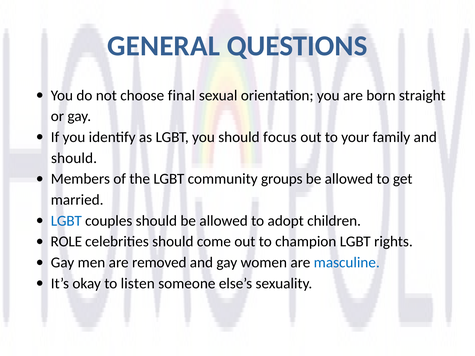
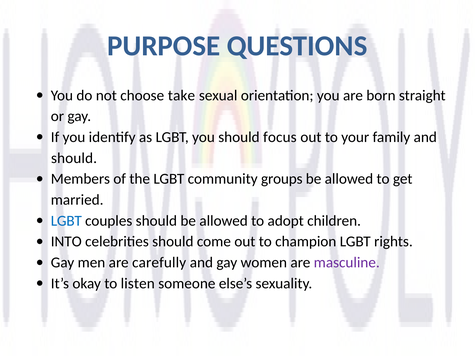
GENERAL: GENERAL -> PURPOSE
final: final -> take
ROLE: ROLE -> INTO
removed: removed -> carefully
masculine colour: blue -> purple
